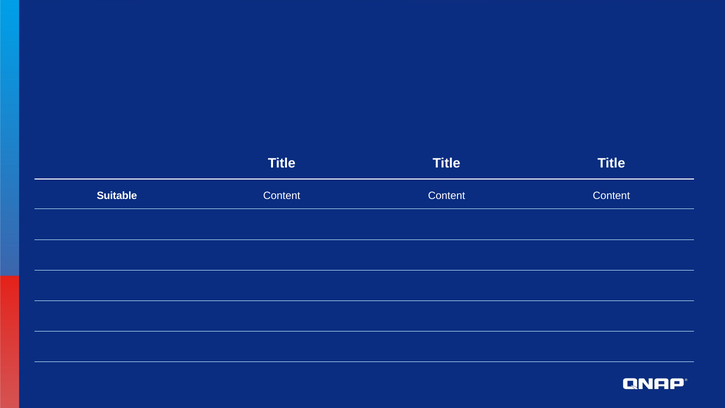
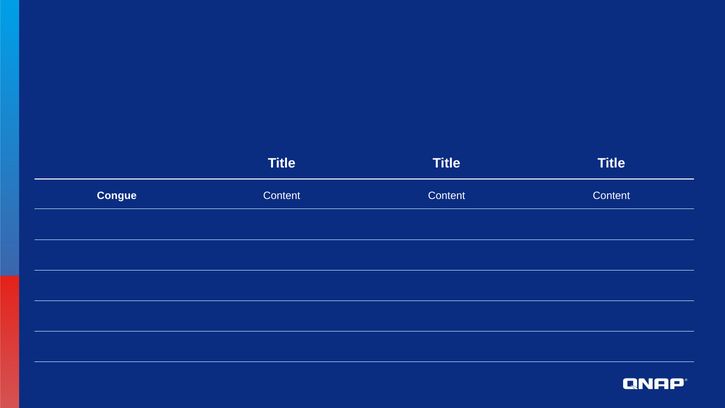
Suitable: Suitable -> Congue
